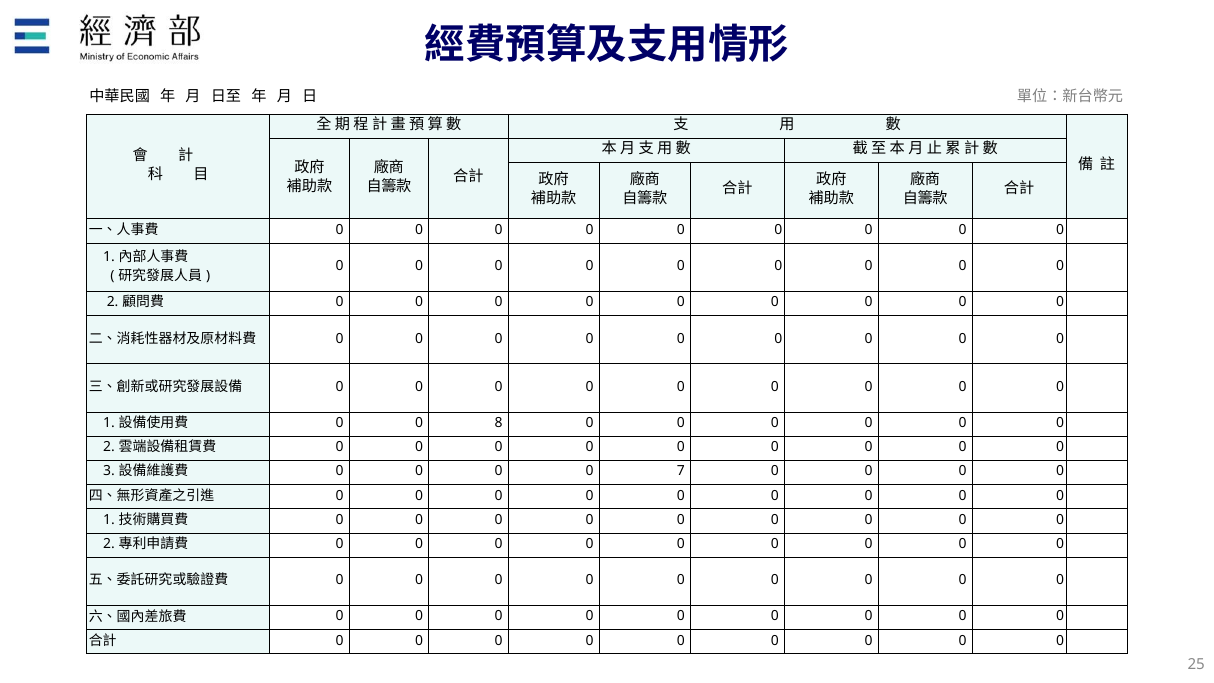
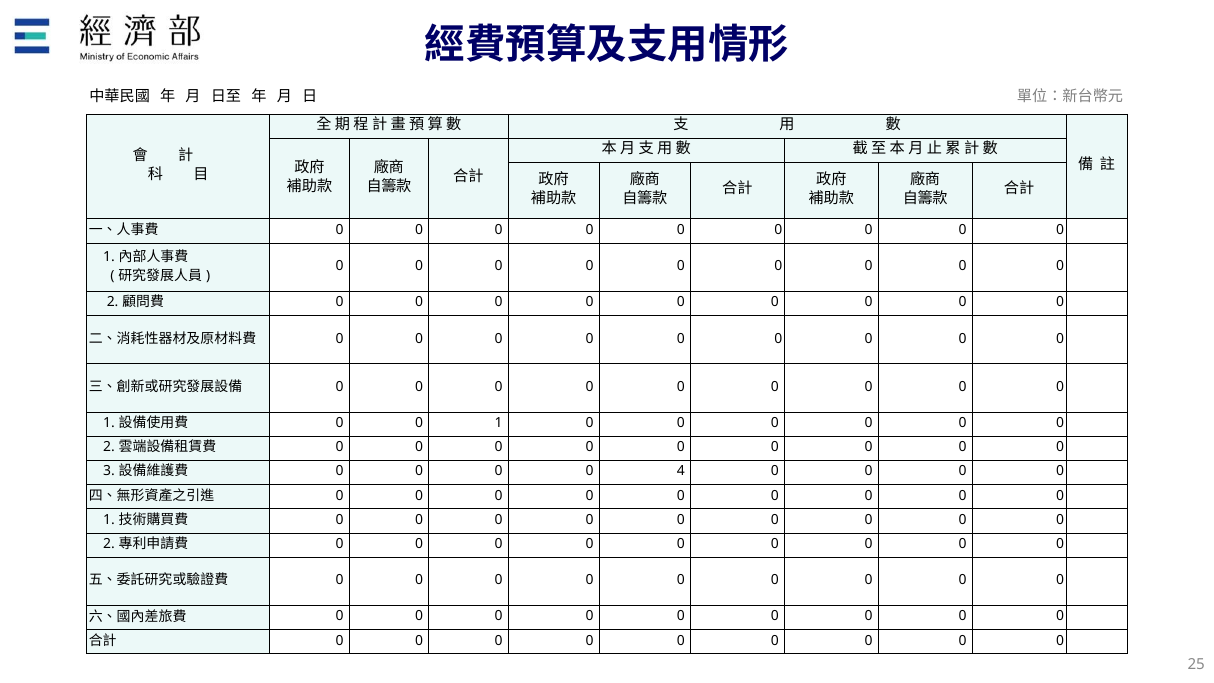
8 at (499, 423): 8 -> 1
7: 7 -> 4
